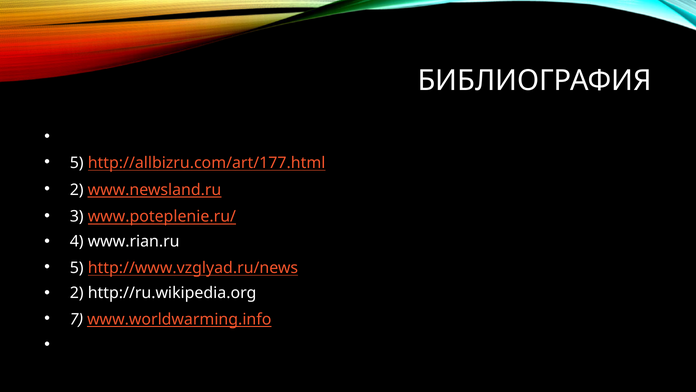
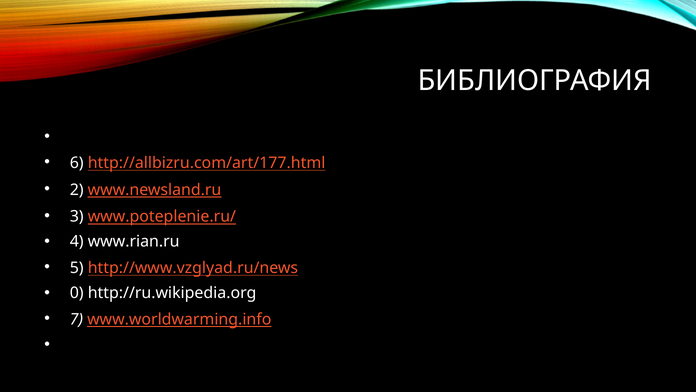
5 at (77, 163): 5 -> 6
2 at (77, 293): 2 -> 0
